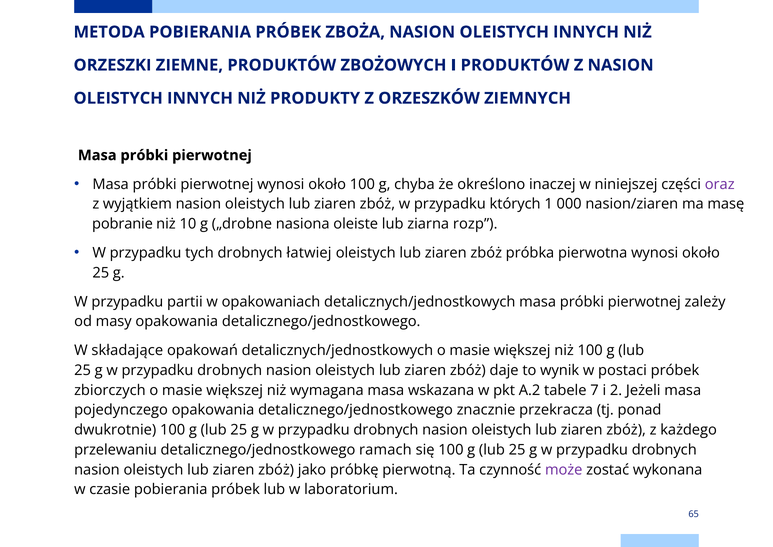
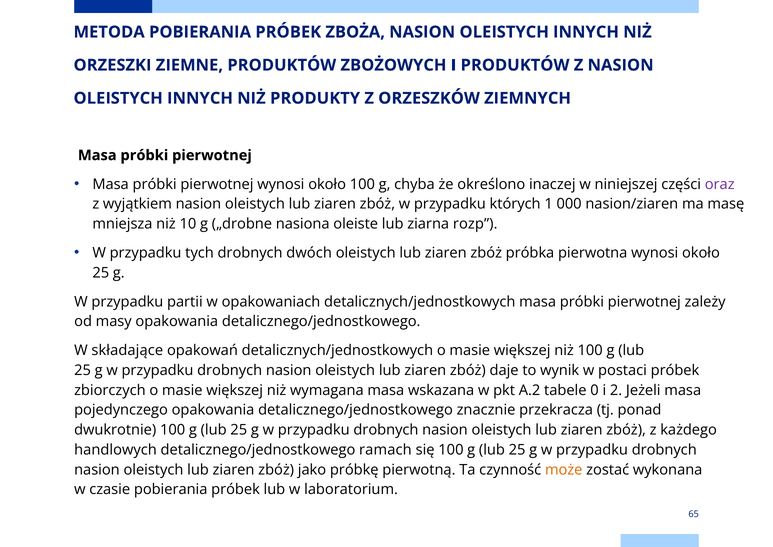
pobranie: pobranie -> mniejsza
łatwiej: łatwiej -> dwóch
7: 7 -> 0
przelewaniu: przelewaniu -> handlowych
może colour: purple -> orange
